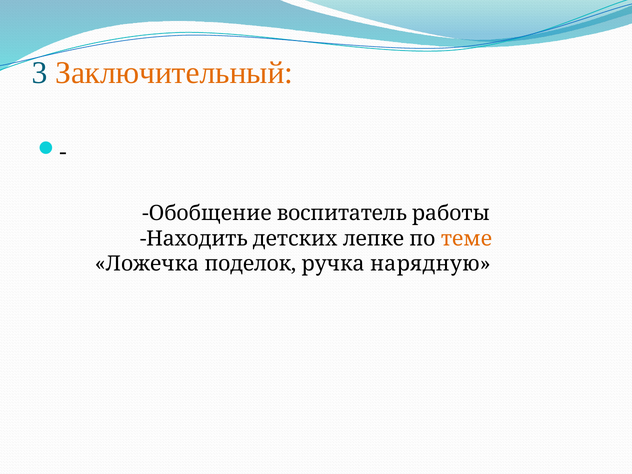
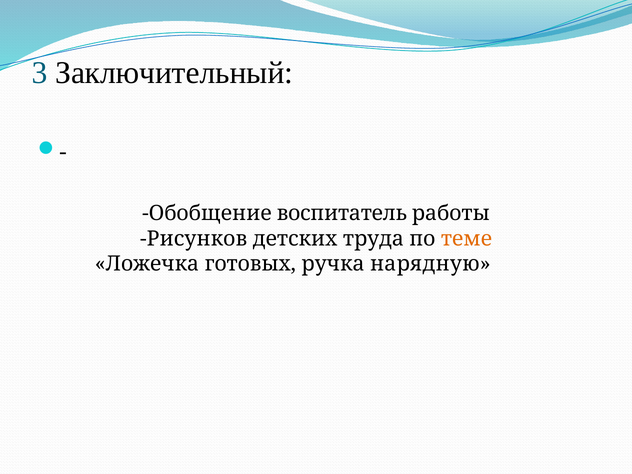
Заключительный colour: orange -> black
Находить: Находить -> Рисунков
лепке: лепке -> труда
поделок: поделок -> готовых
